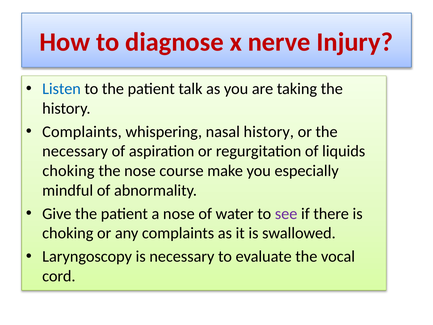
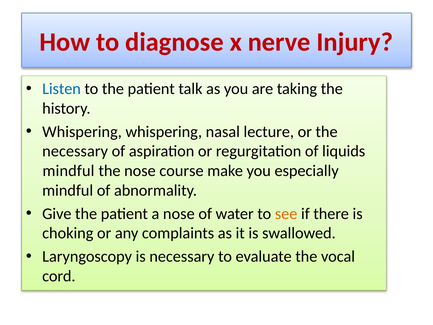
Complaints at (82, 132): Complaints -> Whispering
nasal history: history -> lecture
choking at (68, 171): choking -> mindful
see colour: purple -> orange
